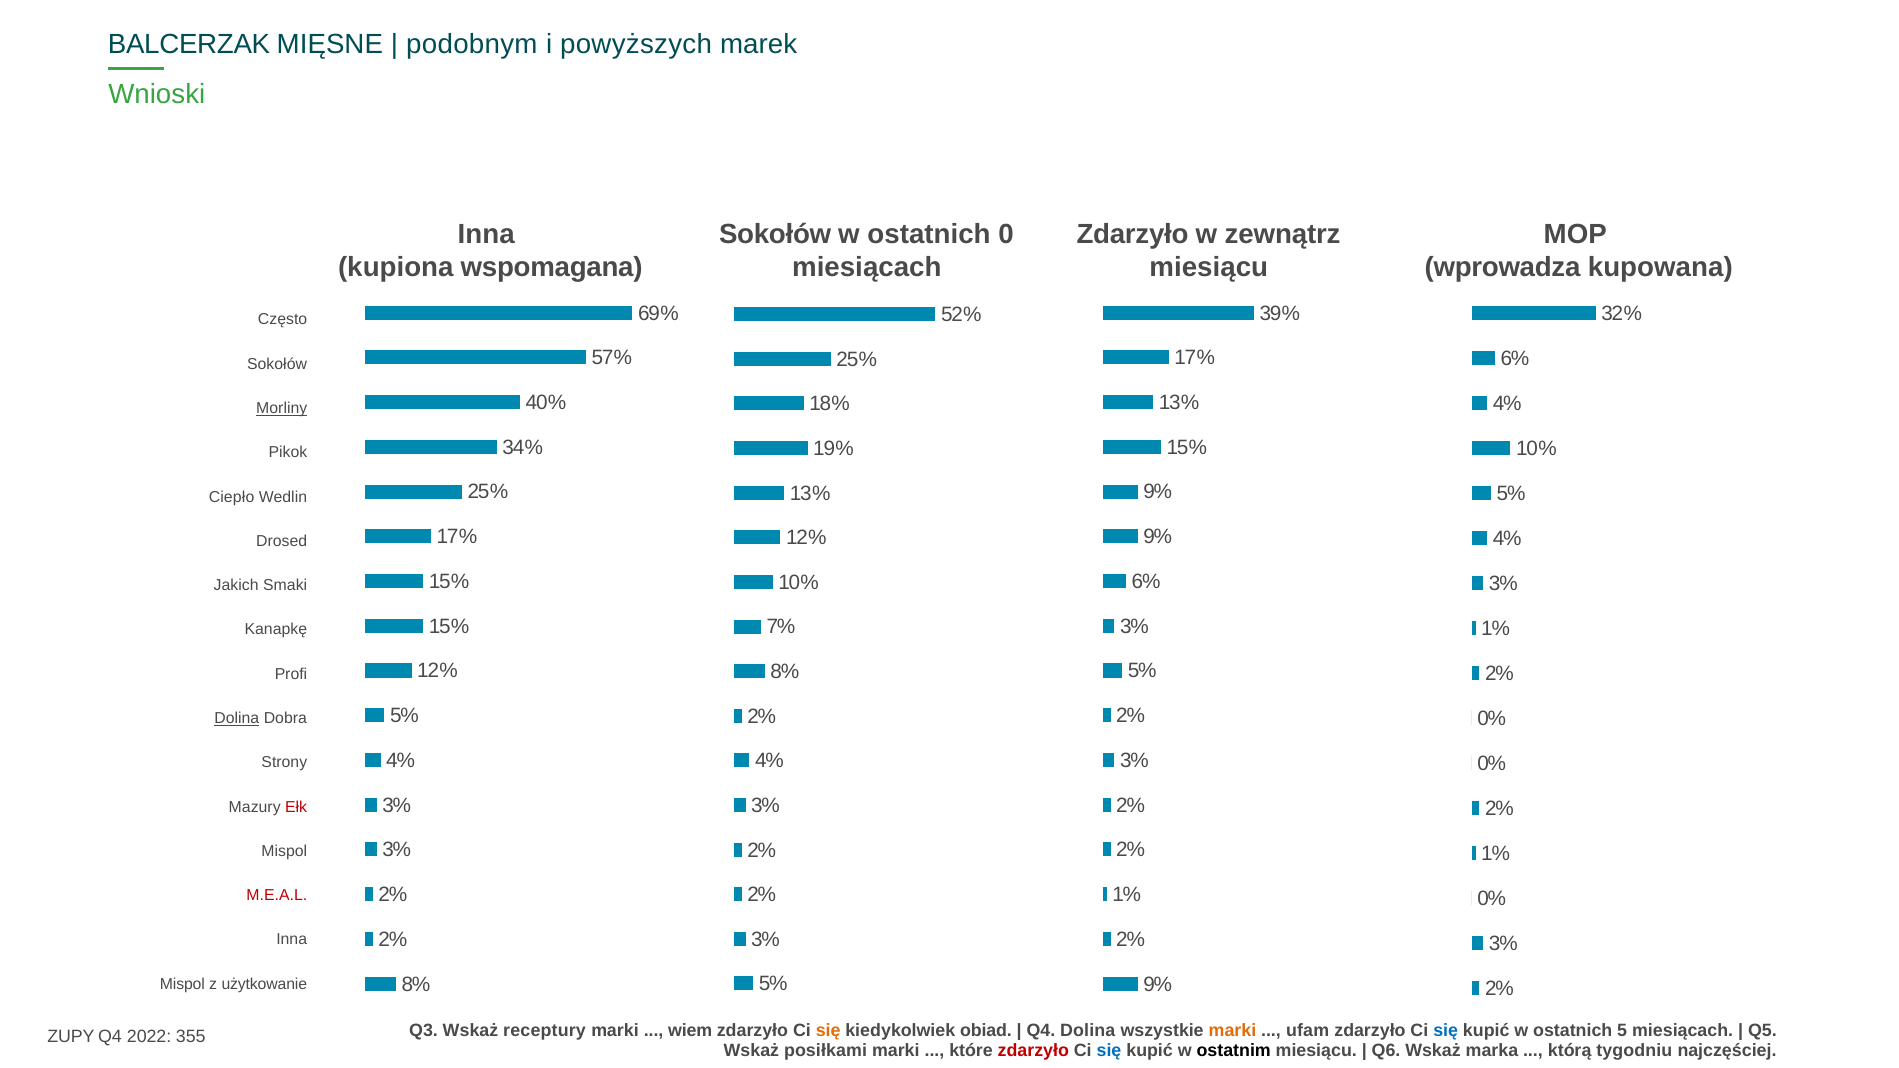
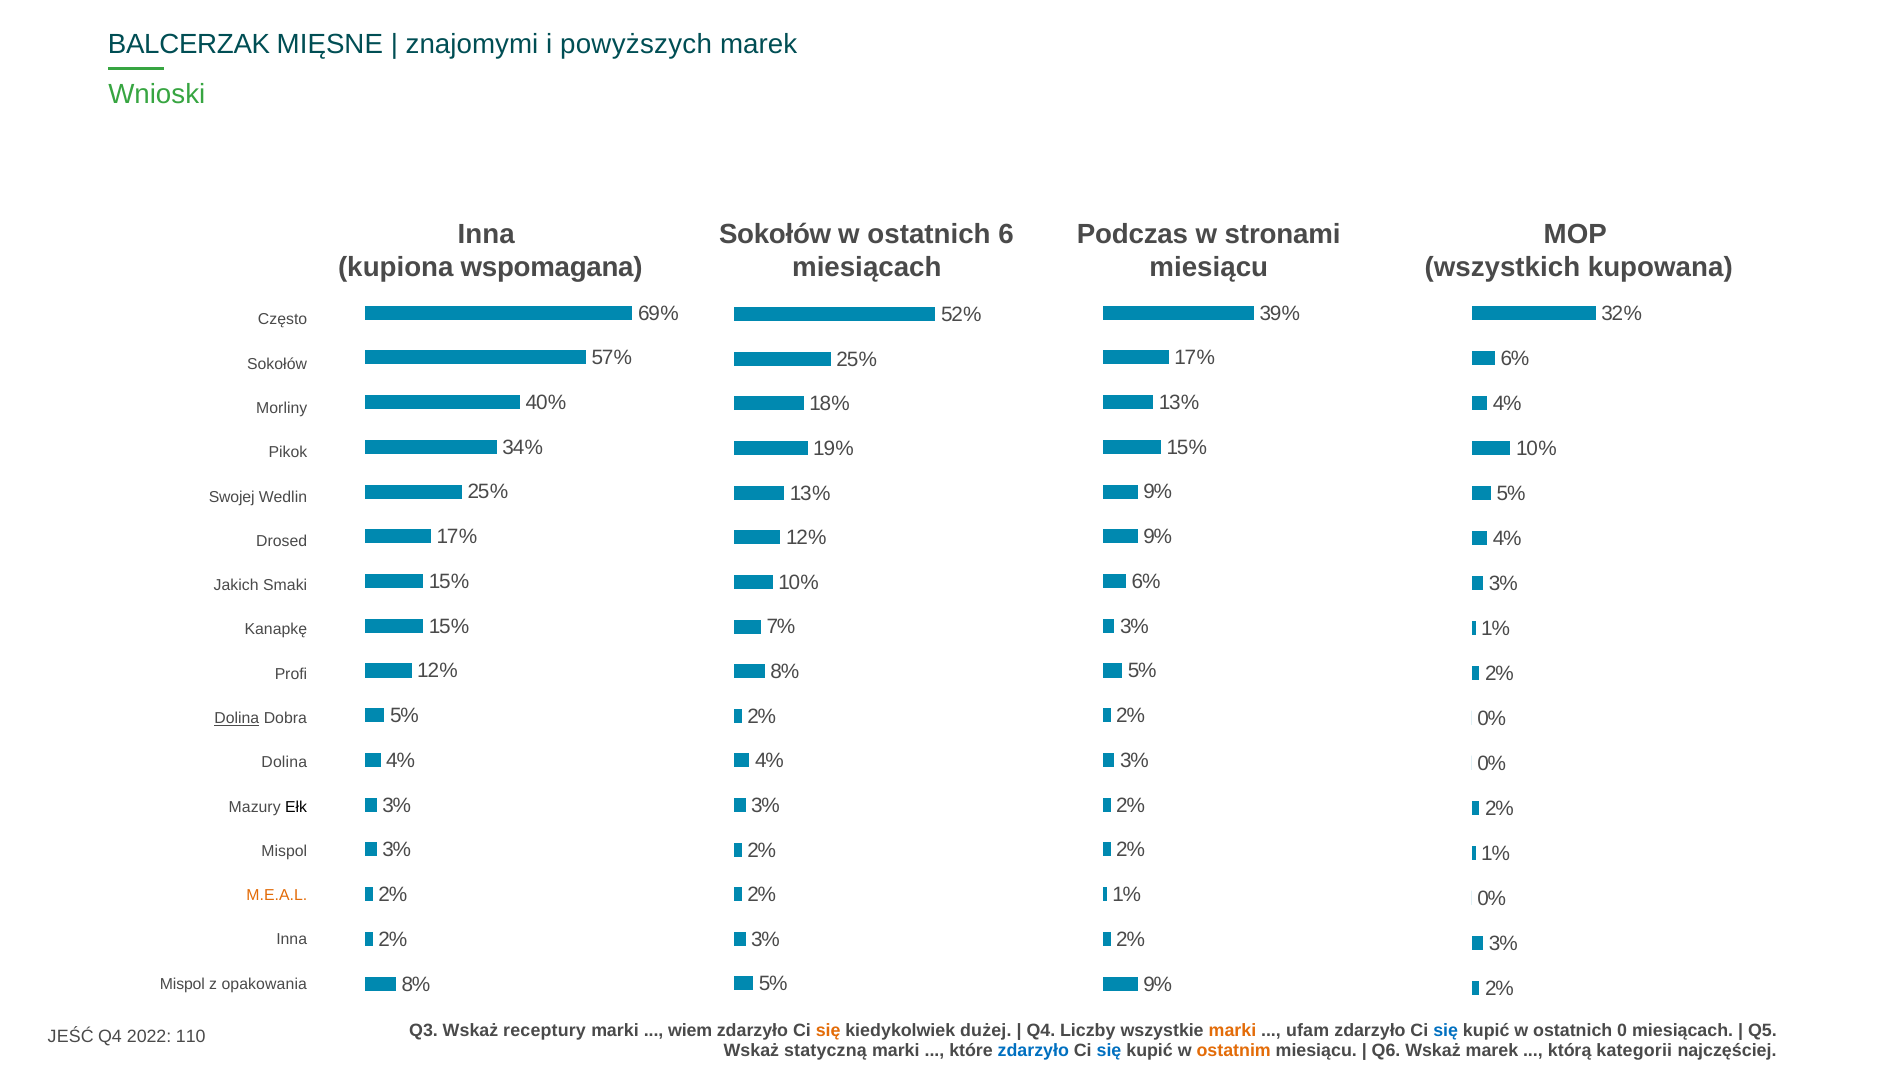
podobnym: podobnym -> znajomymi
0: 0 -> 6
Zdarzyło at (1133, 234): Zdarzyło -> Podczas
zewnątrz: zewnątrz -> stronami
wprowadza: wprowadza -> wszystkich
Morliny underline: present -> none
Ciepło: Ciepło -> Swojej
Strony at (284, 763): Strony -> Dolina
Ełk colour: red -> black
M.E.A.L colour: red -> orange
użytkowanie: użytkowanie -> opakowania
obiad: obiad -> dużej
Q4 Dolina: Dolina -> Liczby
5: 5 -> 0
ZUPY: ZUPY -> JEŚĆ
355: 355 -> 110
posiłkami: posiłkami -> statyczną
zdarzyło at (1033, 1050) colour: red -> blue
ostatnim colour: black -> orange
Wskaż marka: marka -> marek
tygodniu: tygodniu -> kategorii
